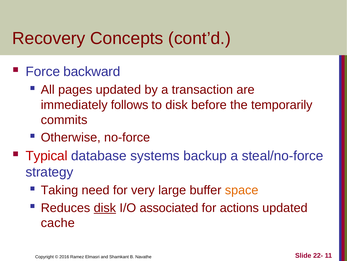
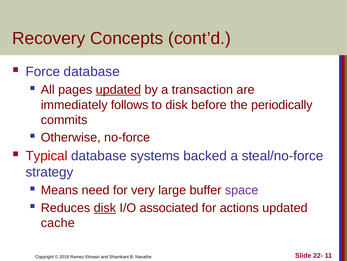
Force backward: backward -> database
updated at (118, 90) underline: none -> present
temporarily: temporarily -> periodically
backup: backup -> backed
Taking: Taking -> Means
space colour: orange -> purple
